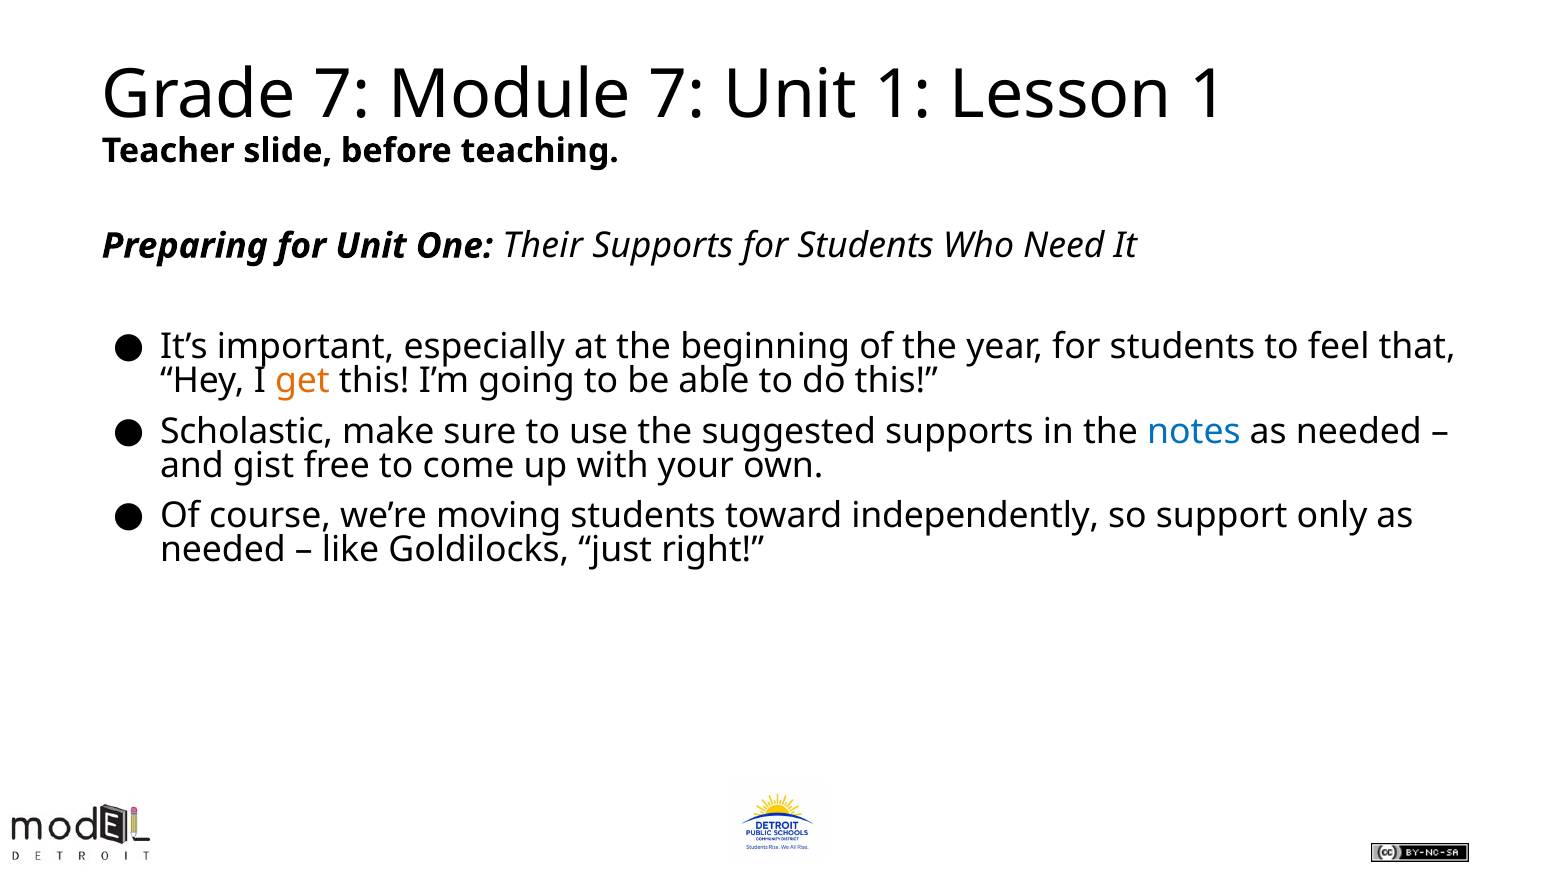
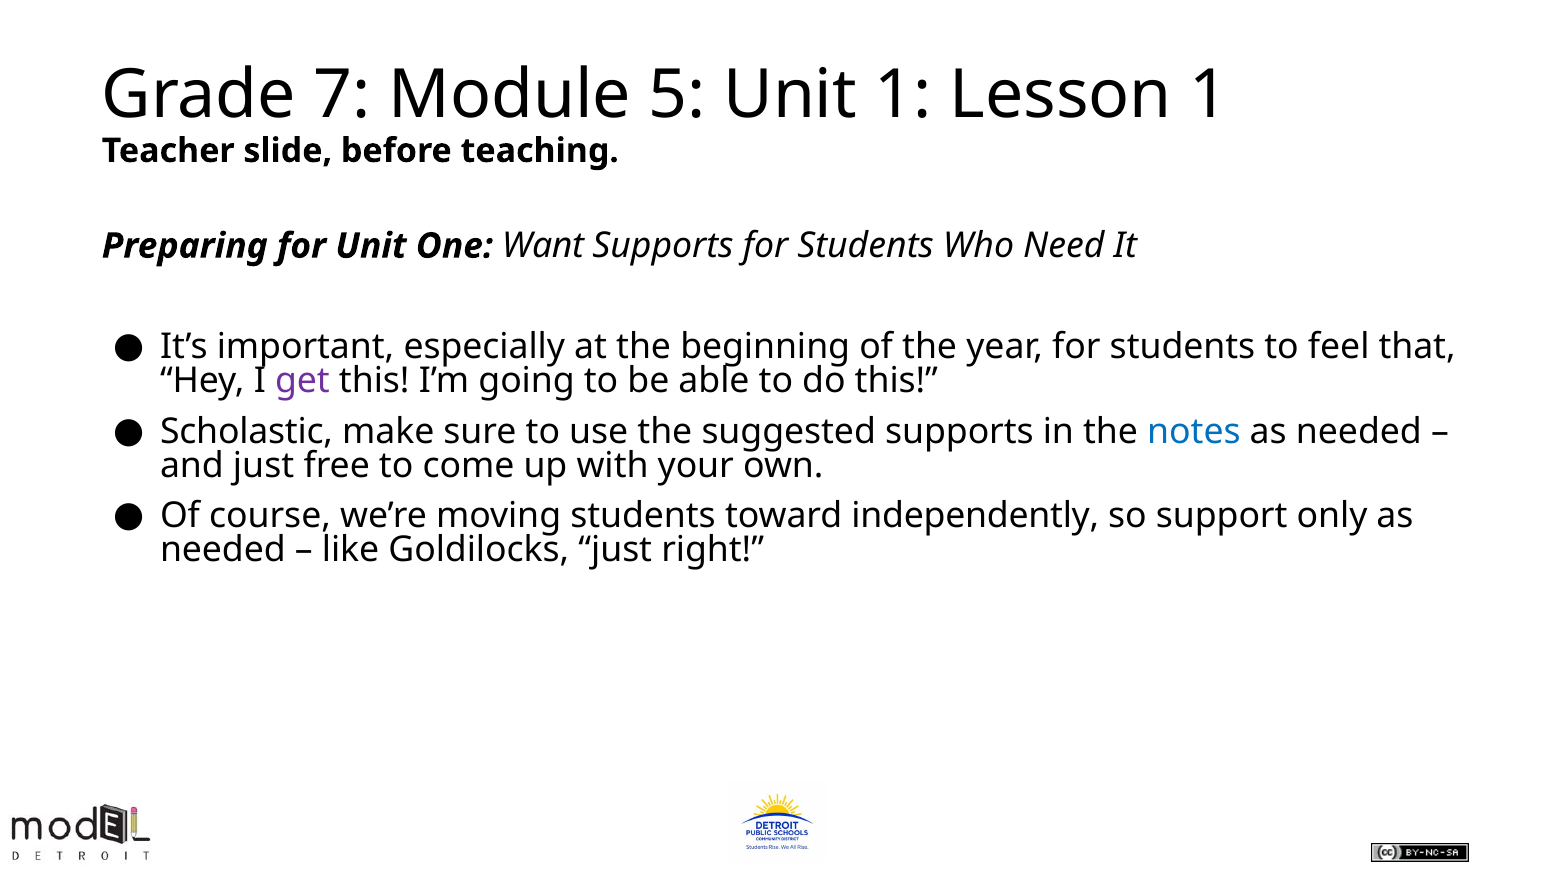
Module 7: 7 -> 5
Their: Their -> Want
get colour: orange -> purple
and gist: gist -> just
